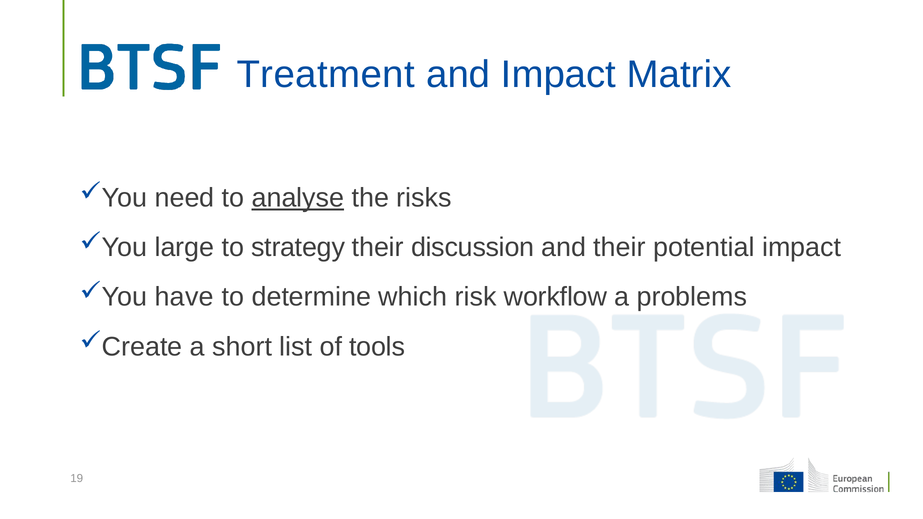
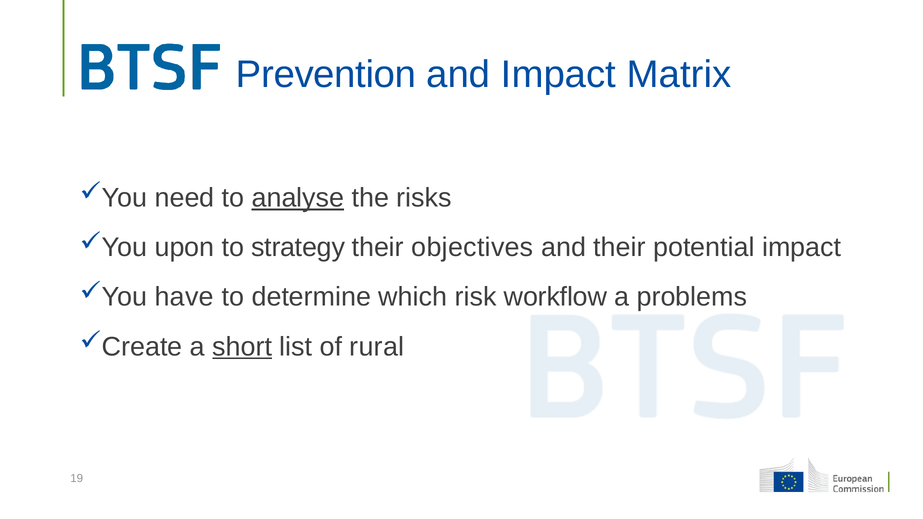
Treatment: Treatment -> Prevention
large: large -> upon
discussion: discussion -> objectives
short underline: none -> present
tools: tools -> rural
